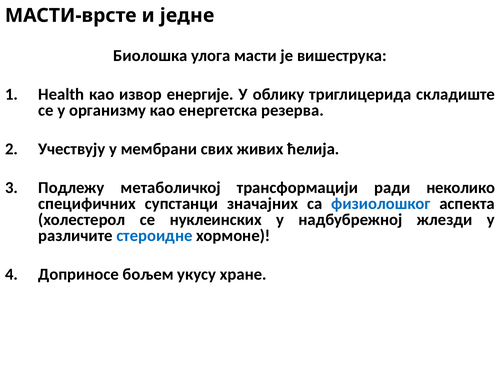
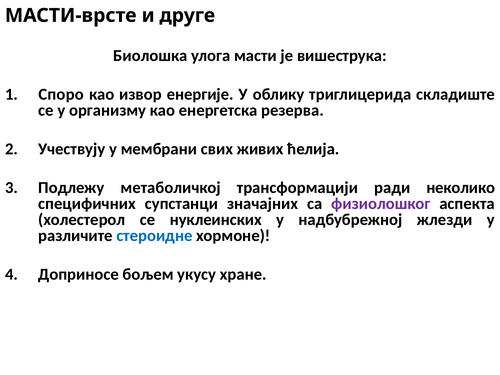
једне: једне -> друге
Health: Health -> Споро
физиолошког colour: blue -> purple
